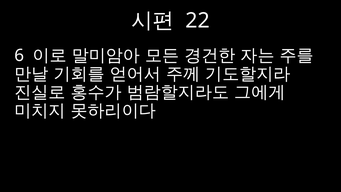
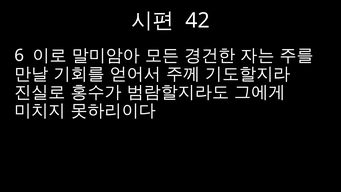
22: 22 -> 42
